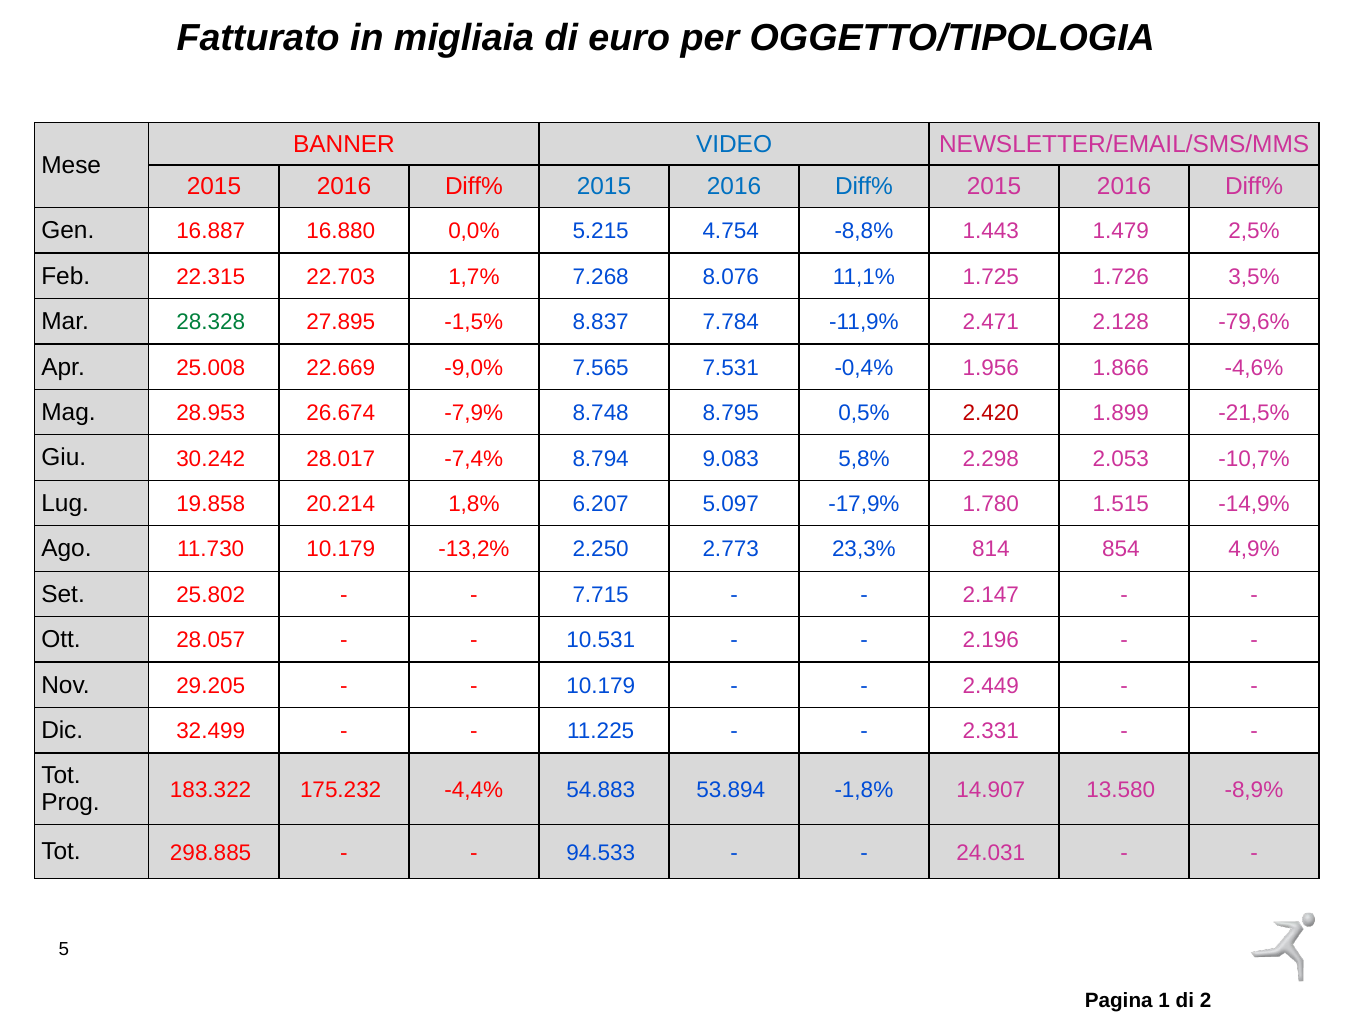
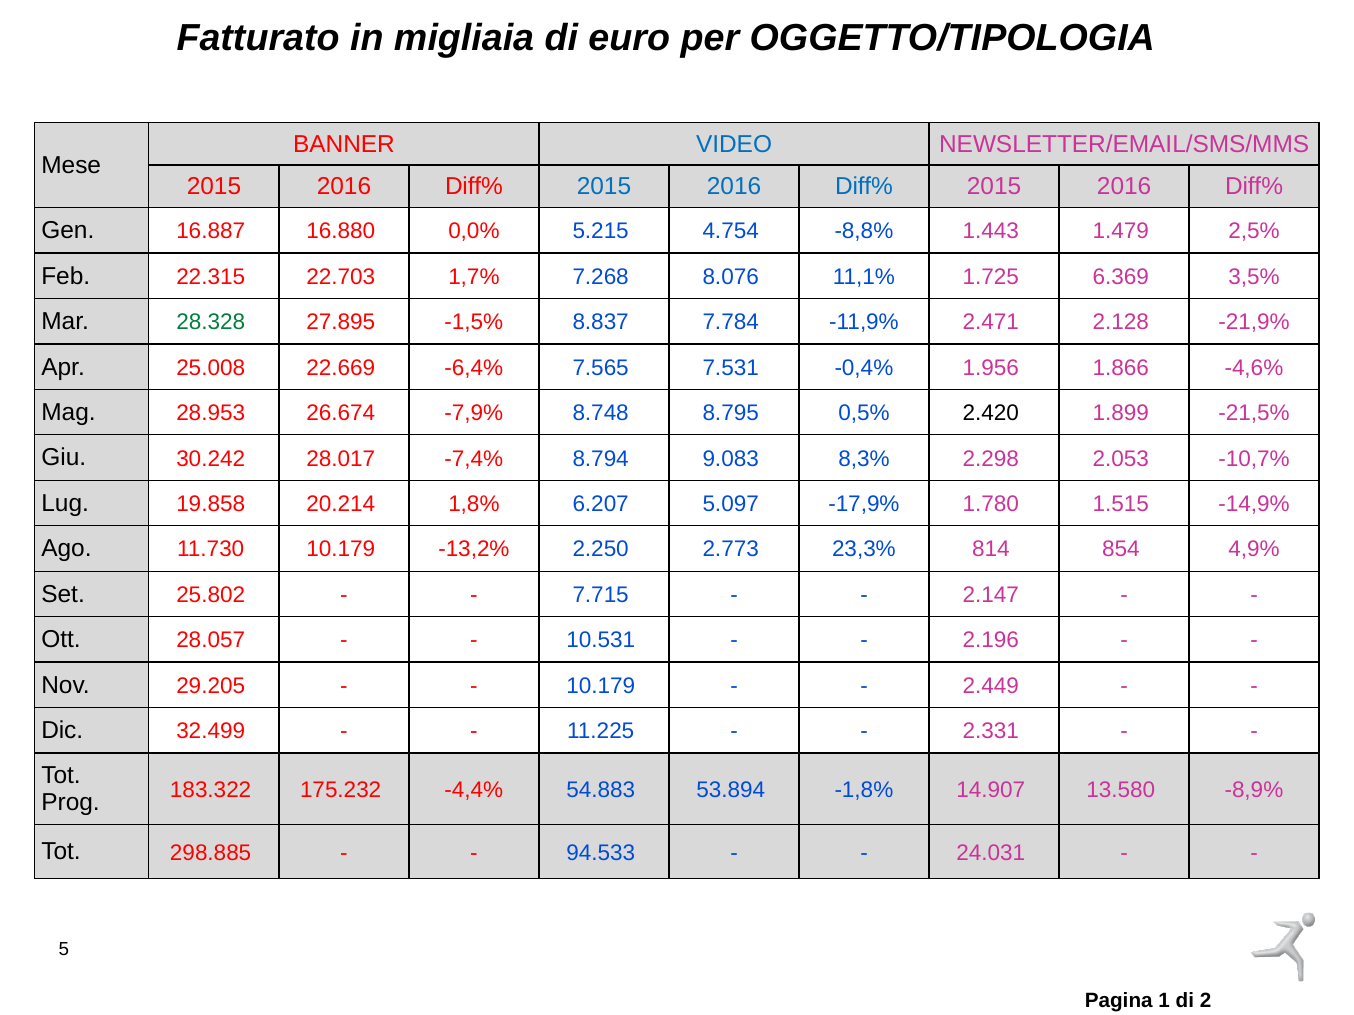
1.726: 1.726 -> 6.369
-79,6%: -79,6% -> -21,9%
-9,0%: -9,0% -> -6,4%
2.420 colour: red -> black
5,8%: 5,8% -> 8,3%
